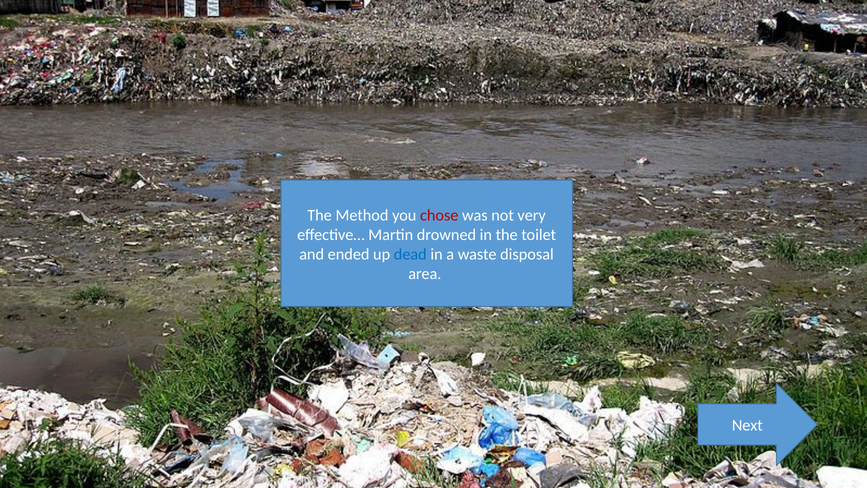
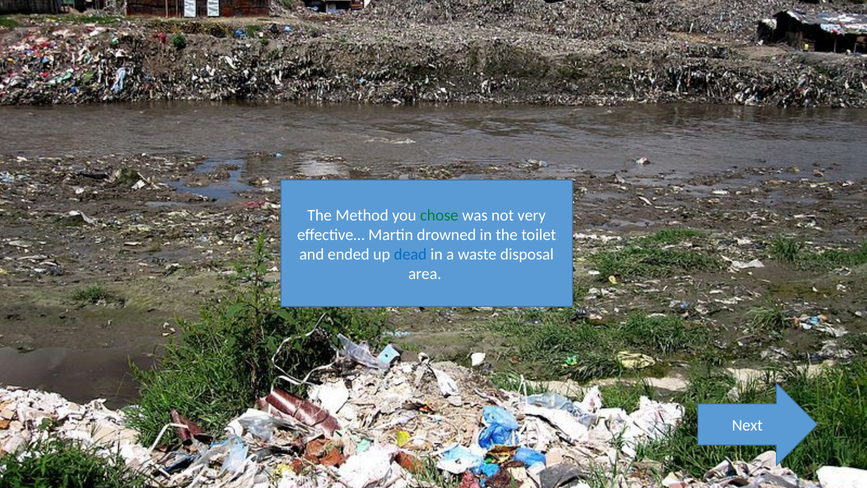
chose colour: red -> green
